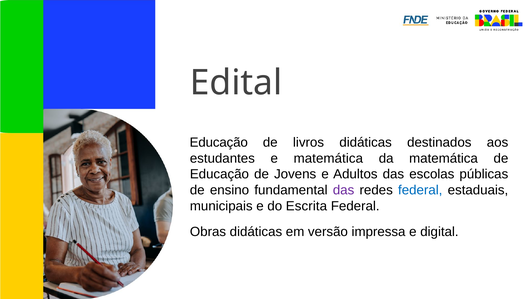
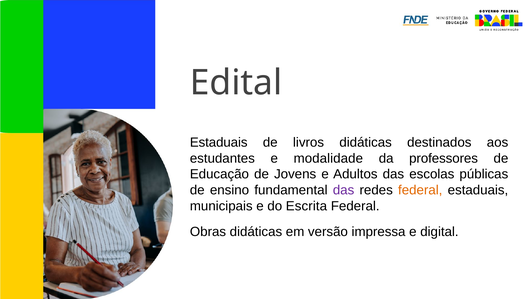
Educação at (219, 142): Educação -> Estaduais
e matemática: matemática -> modalidade
da matemática: matemática -> professores
federal at (420, 190) colour: blue -> orange
